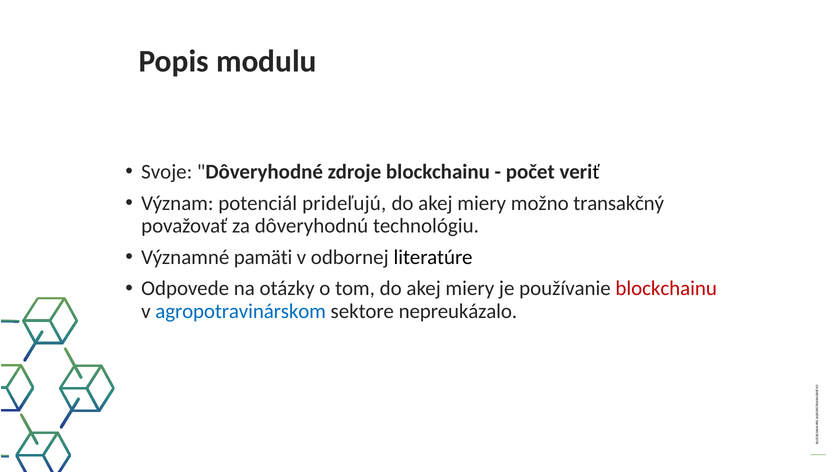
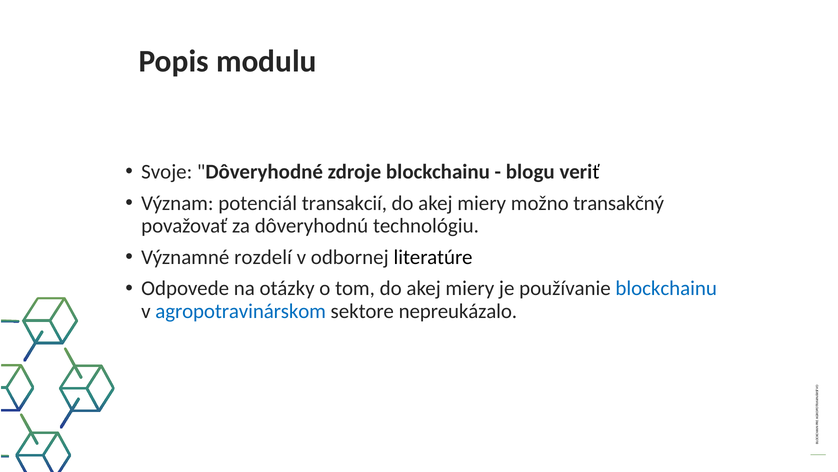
počet: počet -> blogu
prideľujú: prideľujú -> transakcií
pamäti: pamäti -> rozdelí
blockchainu at (666, 288) colour: red -> blue
